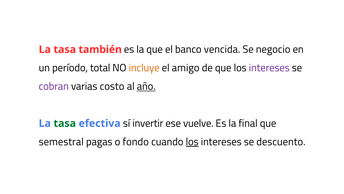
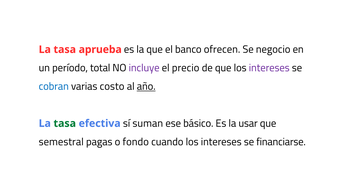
también: también -> aprueba
vencida: vencida -> ofrecen
incluye colour: orange -> purple
amigo: amigo -> precio
cobran colour: purple -> blue
invertir: invertir -> suman
vuelve: vuelve -> básico
final: final -> usar
los at (192, 142) underline: present -> none
descuento: descuento -> financiarse
